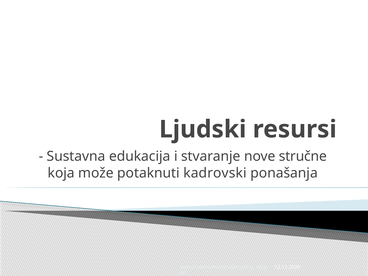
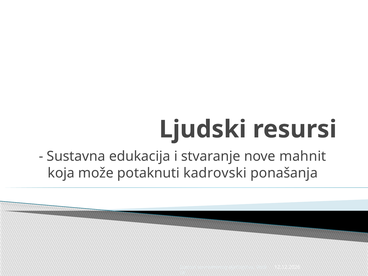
stručne: stručne -> mahnit
